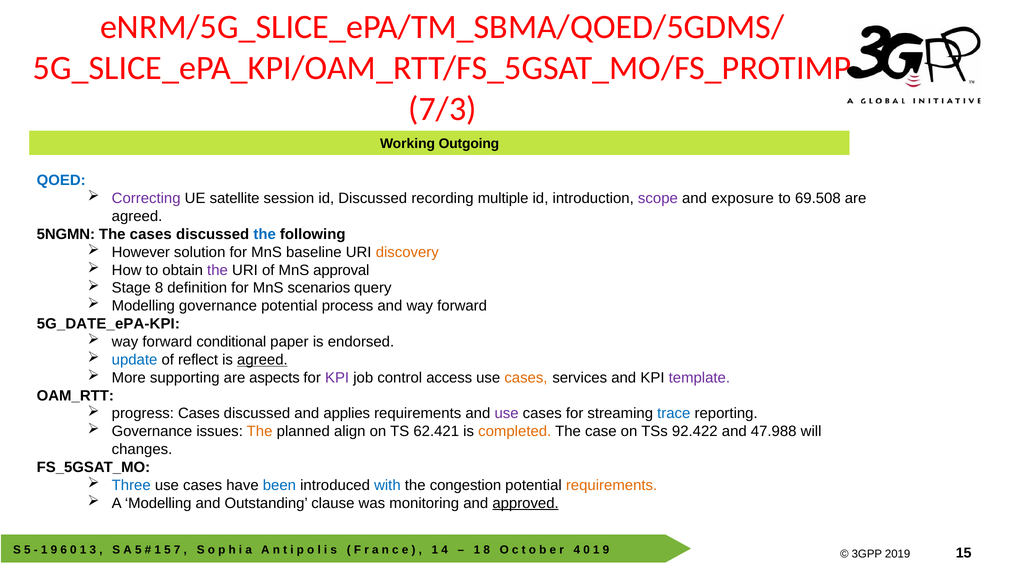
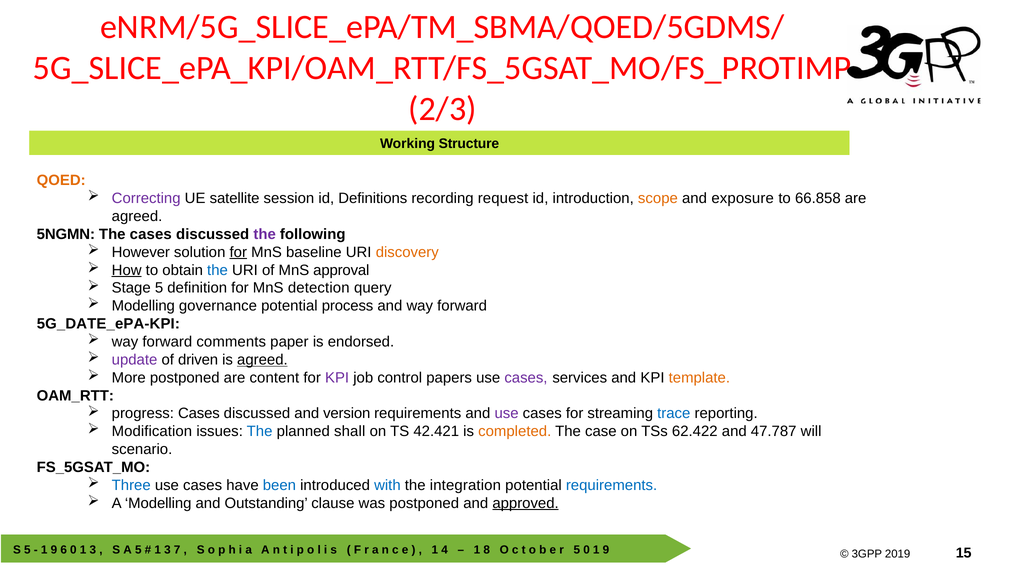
7/3: 7/3 -> 2/3
Outgoing: Outgoing -> Structure
QOED colour: blue -> orange
id Discussed: Discussed -> Definitions
multiple: multiple -> request
scope colour: purple -> orange
69.508: 69.508 -> 66.858
the at (265, 234) colour: blue -> purple
for at (238, 252) underline: none -> present
How underline: none -> present
the at (218, 270) colour: purple -> blue
Stage 8: 8 -> 5
scenarios: scenarios -> detection
conditional: conditional -> comments
update colour: blue -> purple
reflect: reflect -> driven
More supporting: supporting -> postponed
aspects: aspects -> content
access: access -> papers
cases at (526, 377) colour: orange -> purple
template colour: purple -> orange
applies: applies -> version
Governance at (152, 431): Governance -> Modification
The at (260, 431) colour: orange -> blue
align: align -> shall
62.421: 62.421 -> 42.421
92.422: 92.422 -> 62.422
47.988: 47.988 -> 47.787
changes: changes -> scenario
congestion: congestion -> integration
requirements at (612, 485) colour: orange -> blue
was monitoring: monitoring -> postponed
5 at (167, 549): 5 -> 3
4 at (577, 549): 4 -> 5
